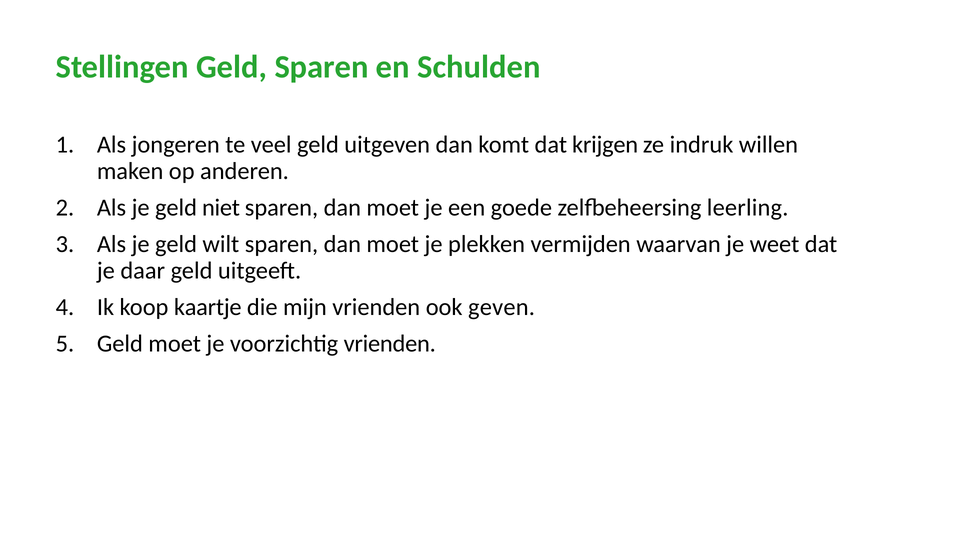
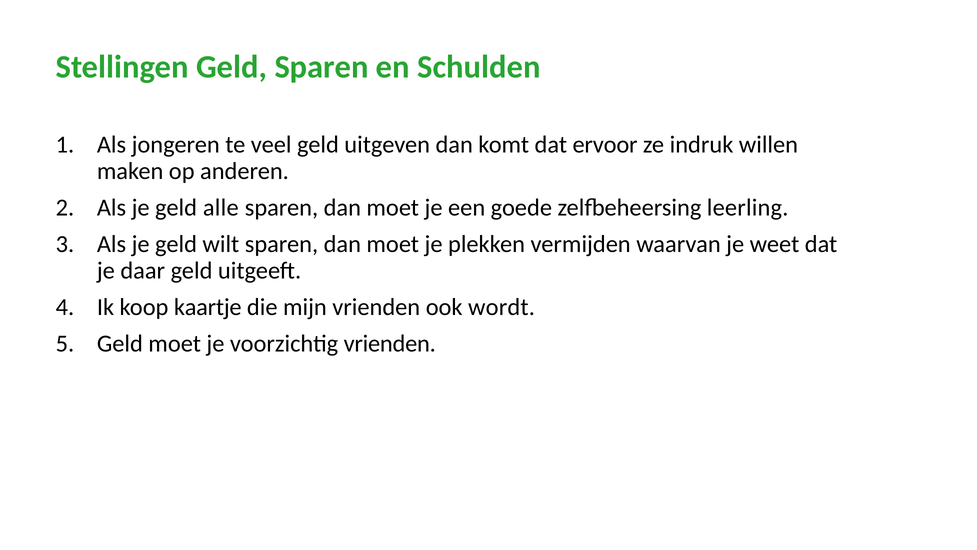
krijgen: krijgen -> ervoor
niet: niet -> alle
geven: geven -> wordt
